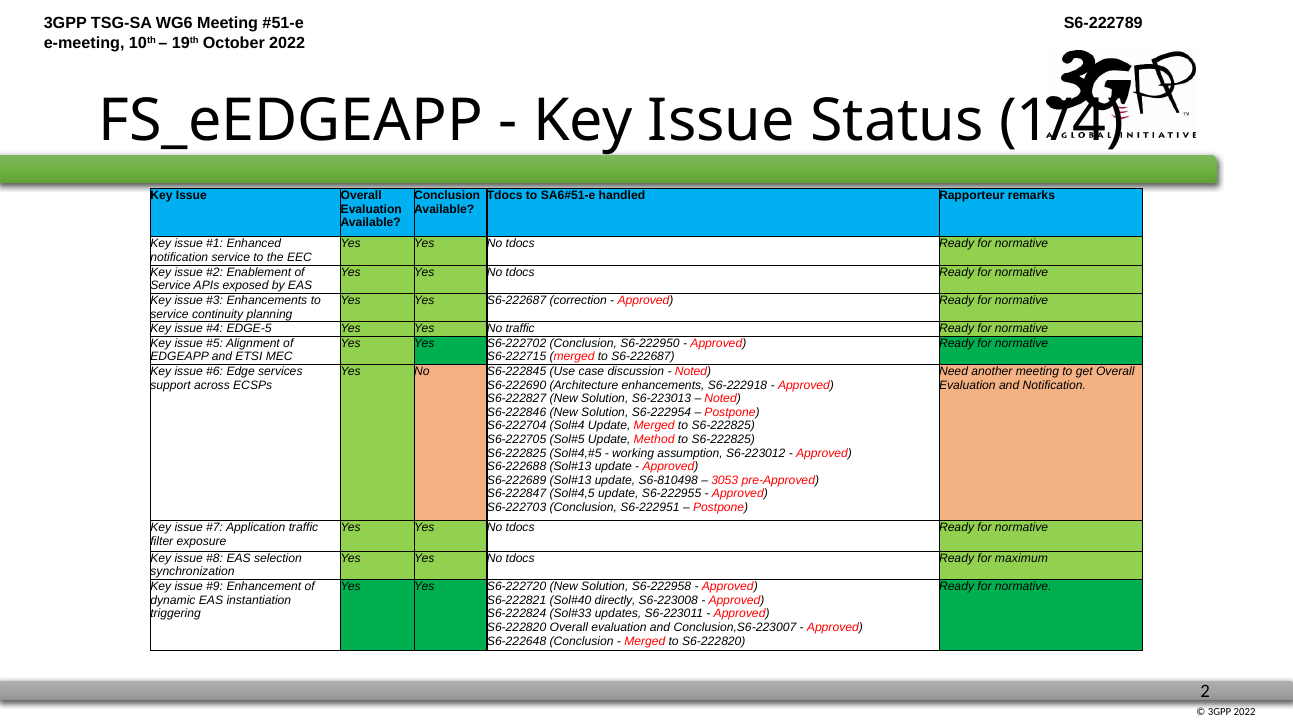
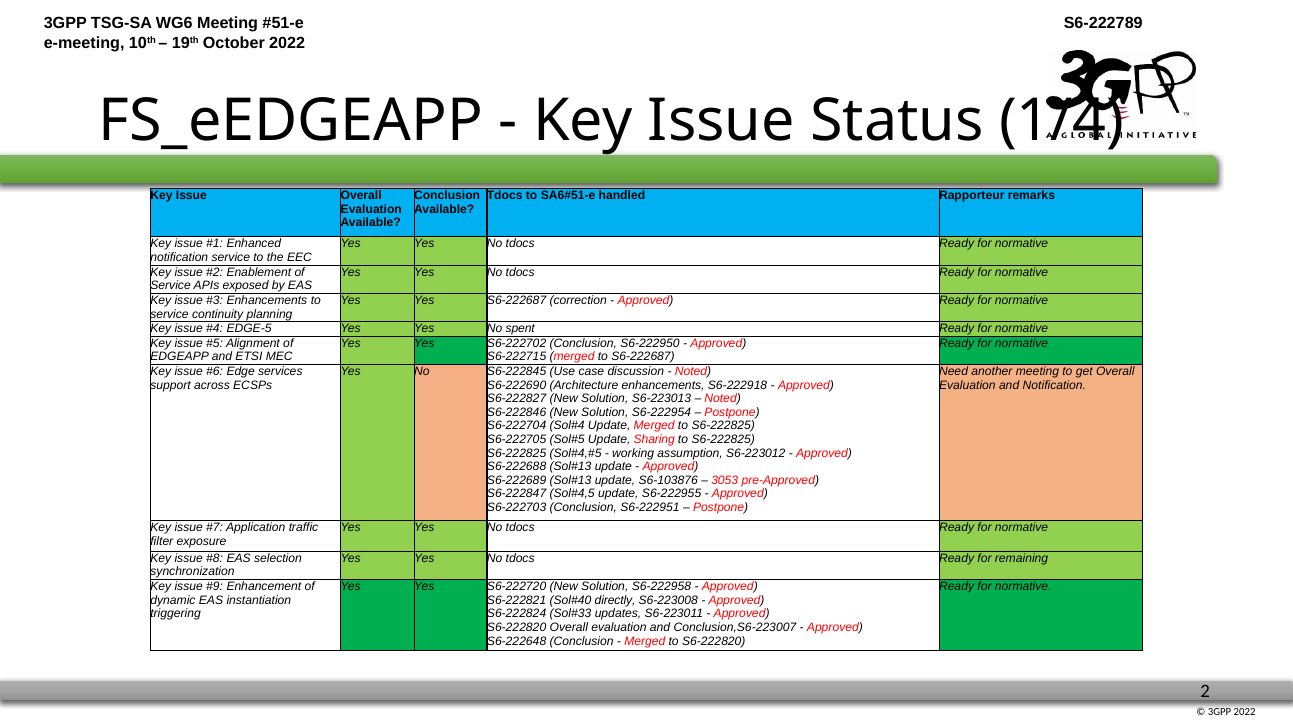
No traffic: traffic -> spent
Method: Method -> Sharing
S6-810498: S6-810498 -> S6-103876
maximum: maximum -> remaining
